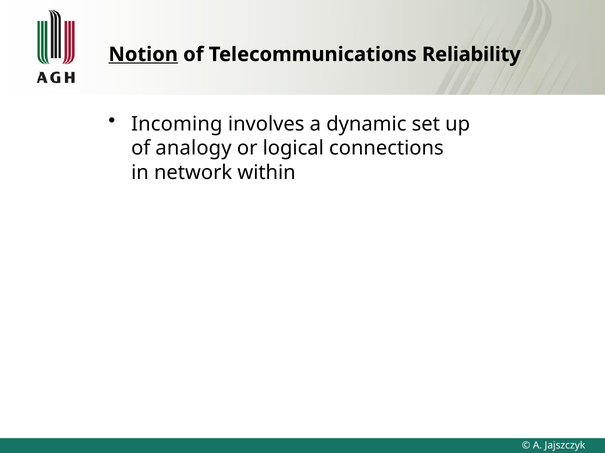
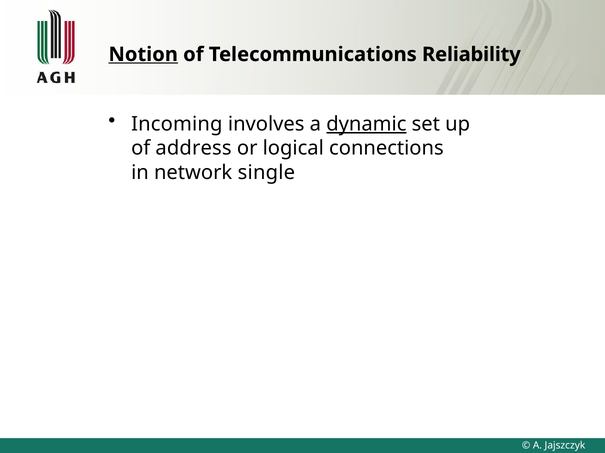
dynamic underline: none -> present
analogy: analogy -> address
within: within -> single
